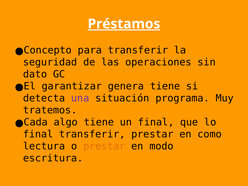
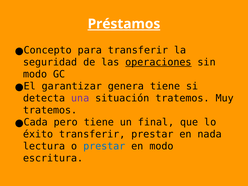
operaciones underline: none -> present
dato at (35, 74): dato -> modo
situación programa: programa -> tratemos
algo: algo -> pero
final at (38, 134): final -> éxito
como: como -> nada
prestar at (104, 146) colour: orange -> blue
